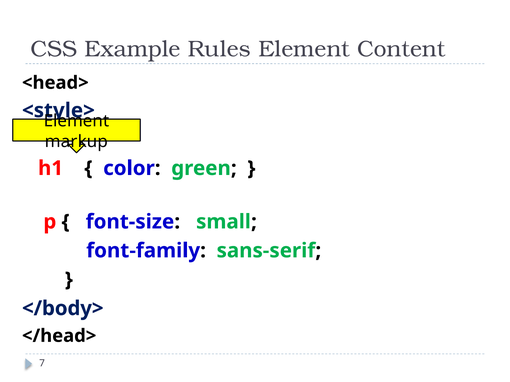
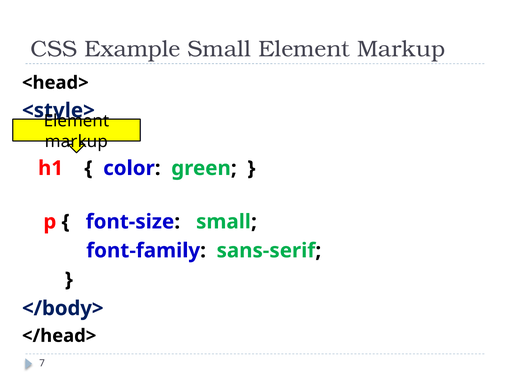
Example Rules: Rules -> Small
Content at (401, 49): Content -> Markup
